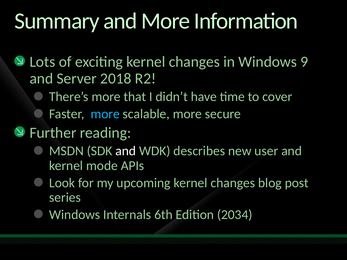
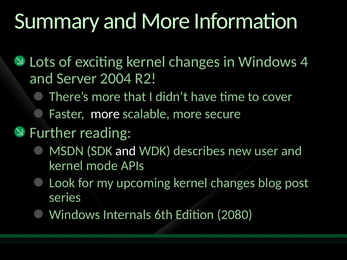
9: 9 -> 4
2018: 2018 -> 2004
more at (105, 114) colour: light blue -> white
2034: 2034 -> 2080
